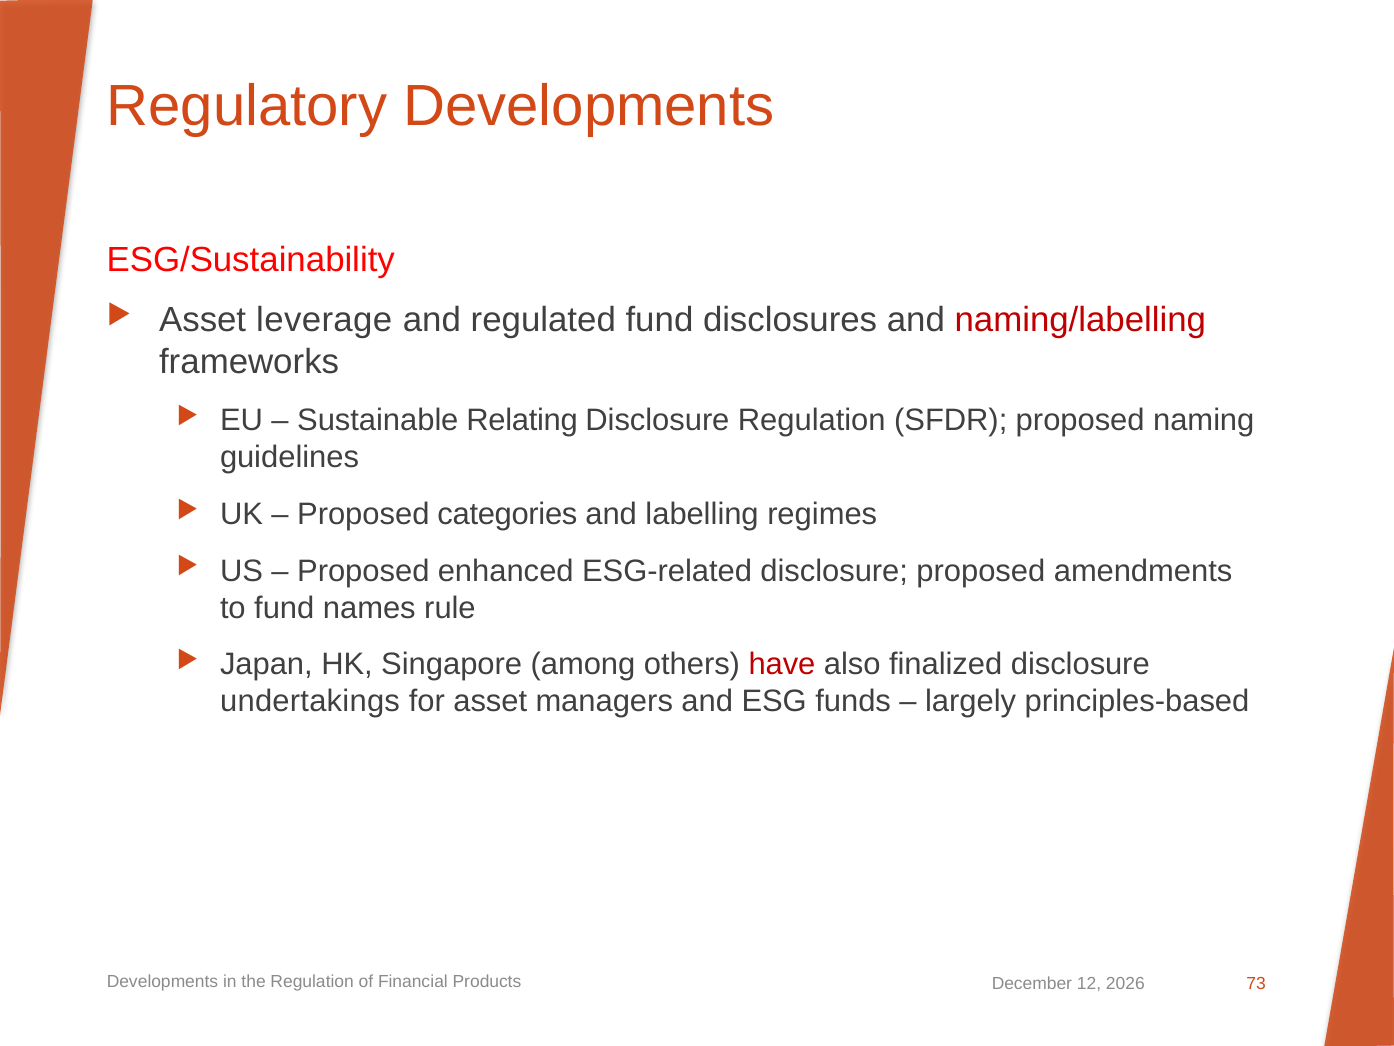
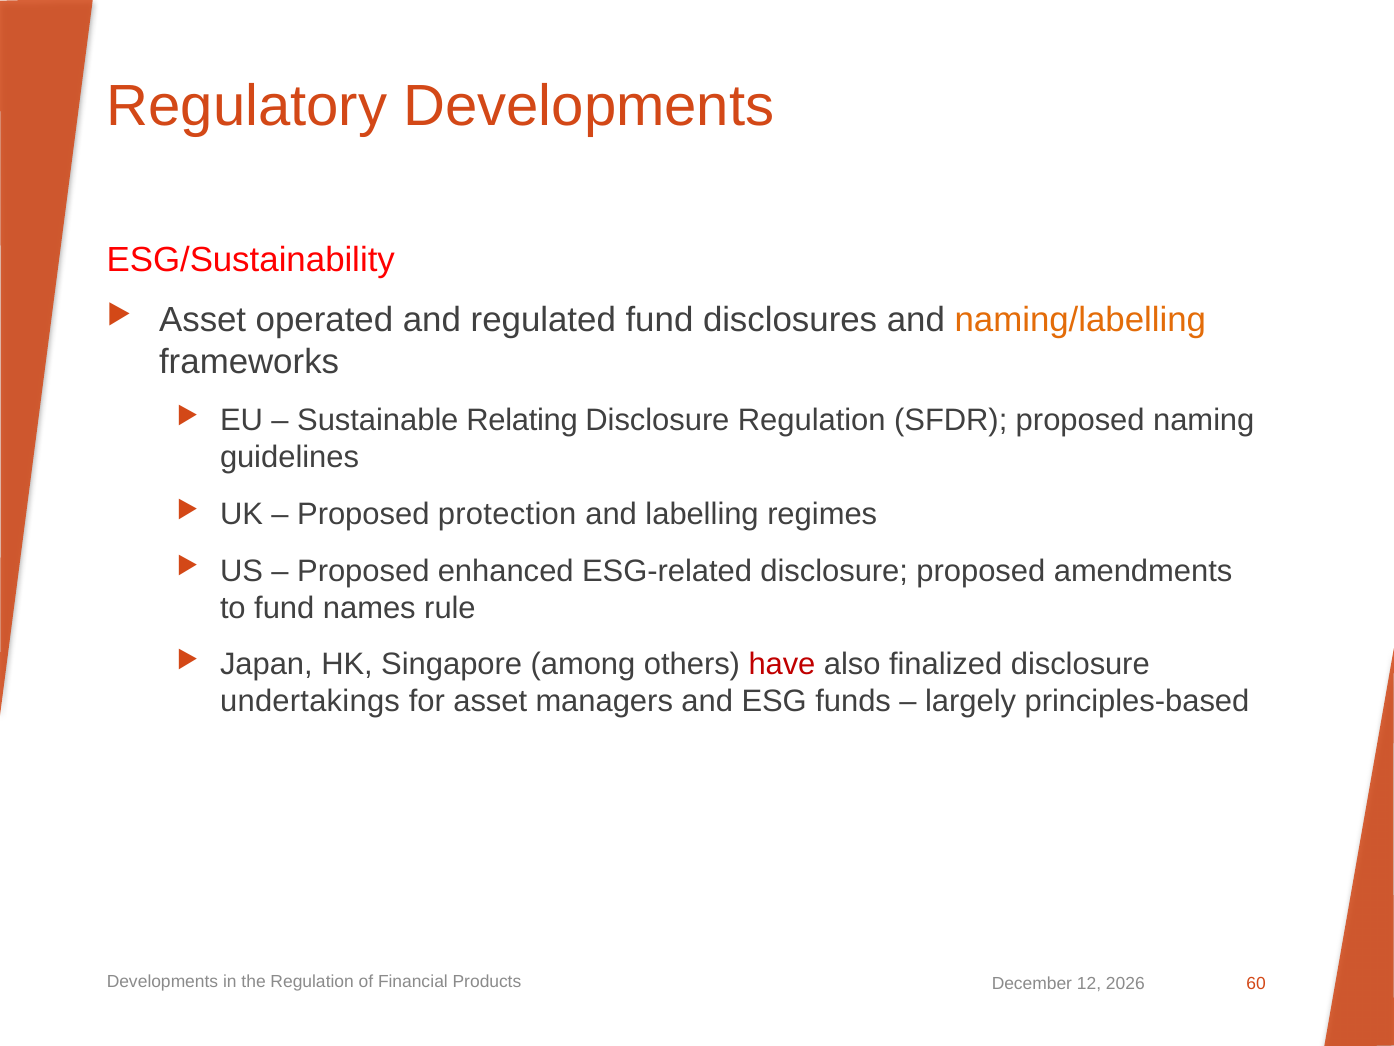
leverage: leverage -> operated
naming/labelling colour: red -> orange
categories: categories -> protection
73: 73 -> 60
